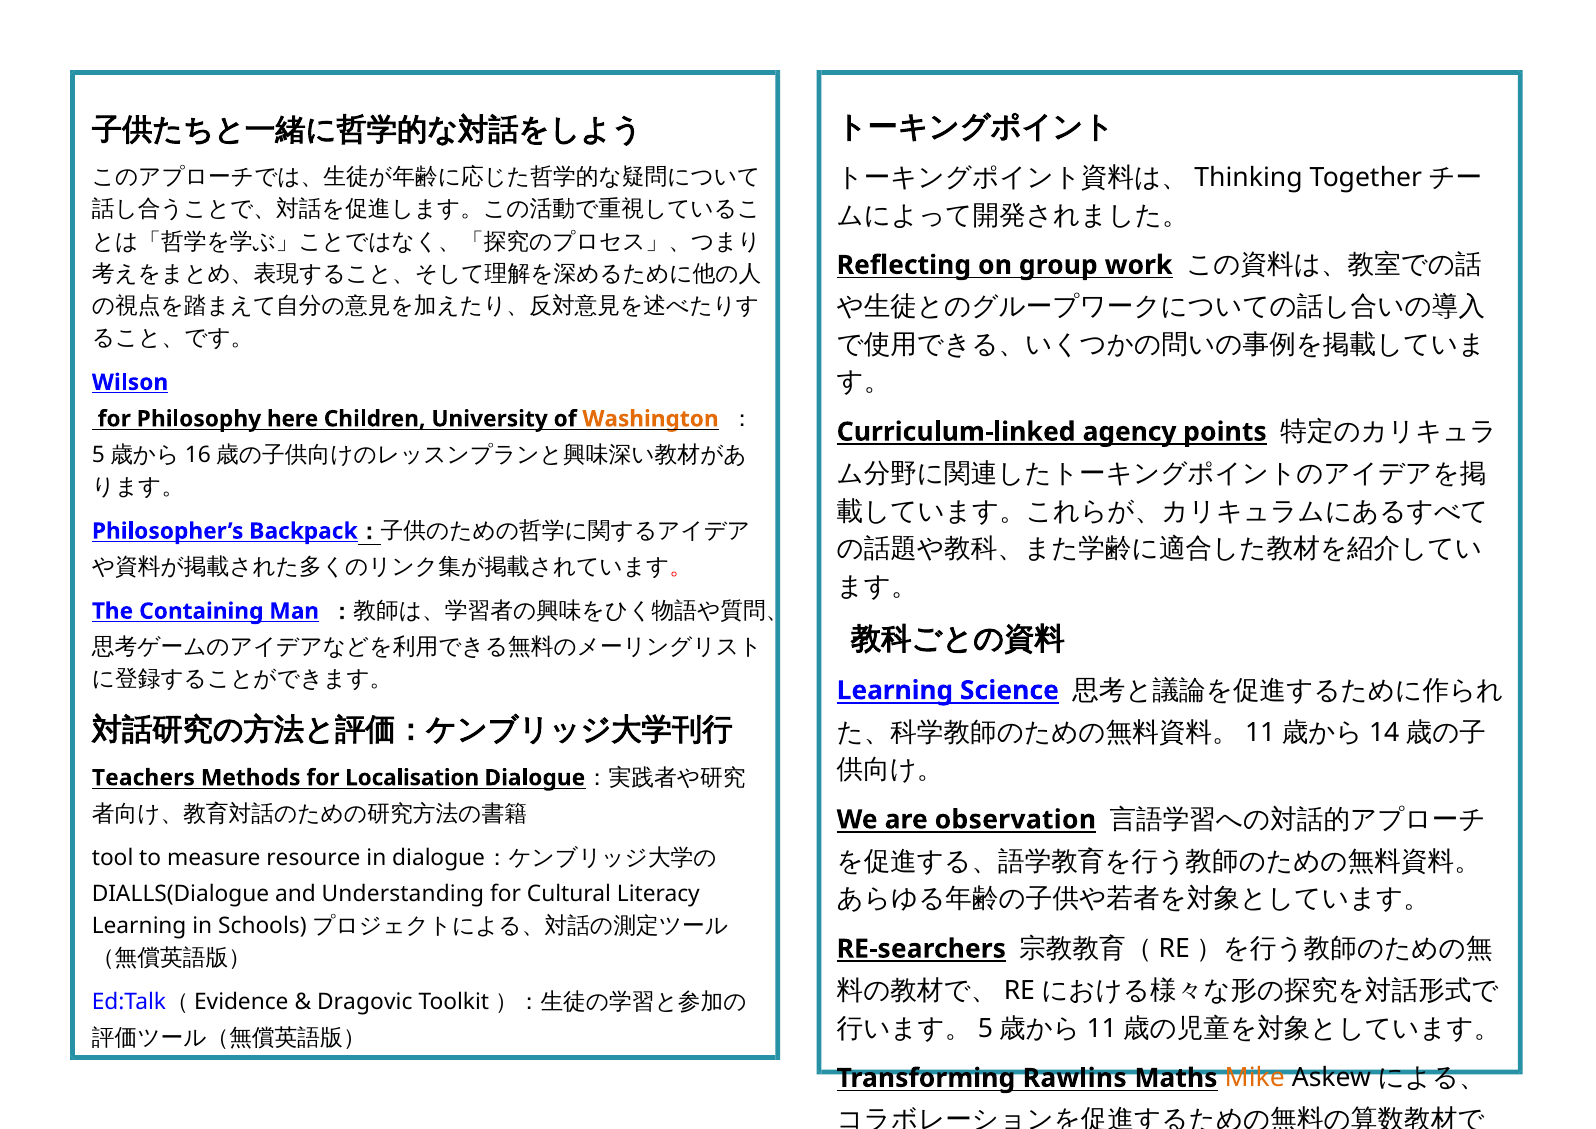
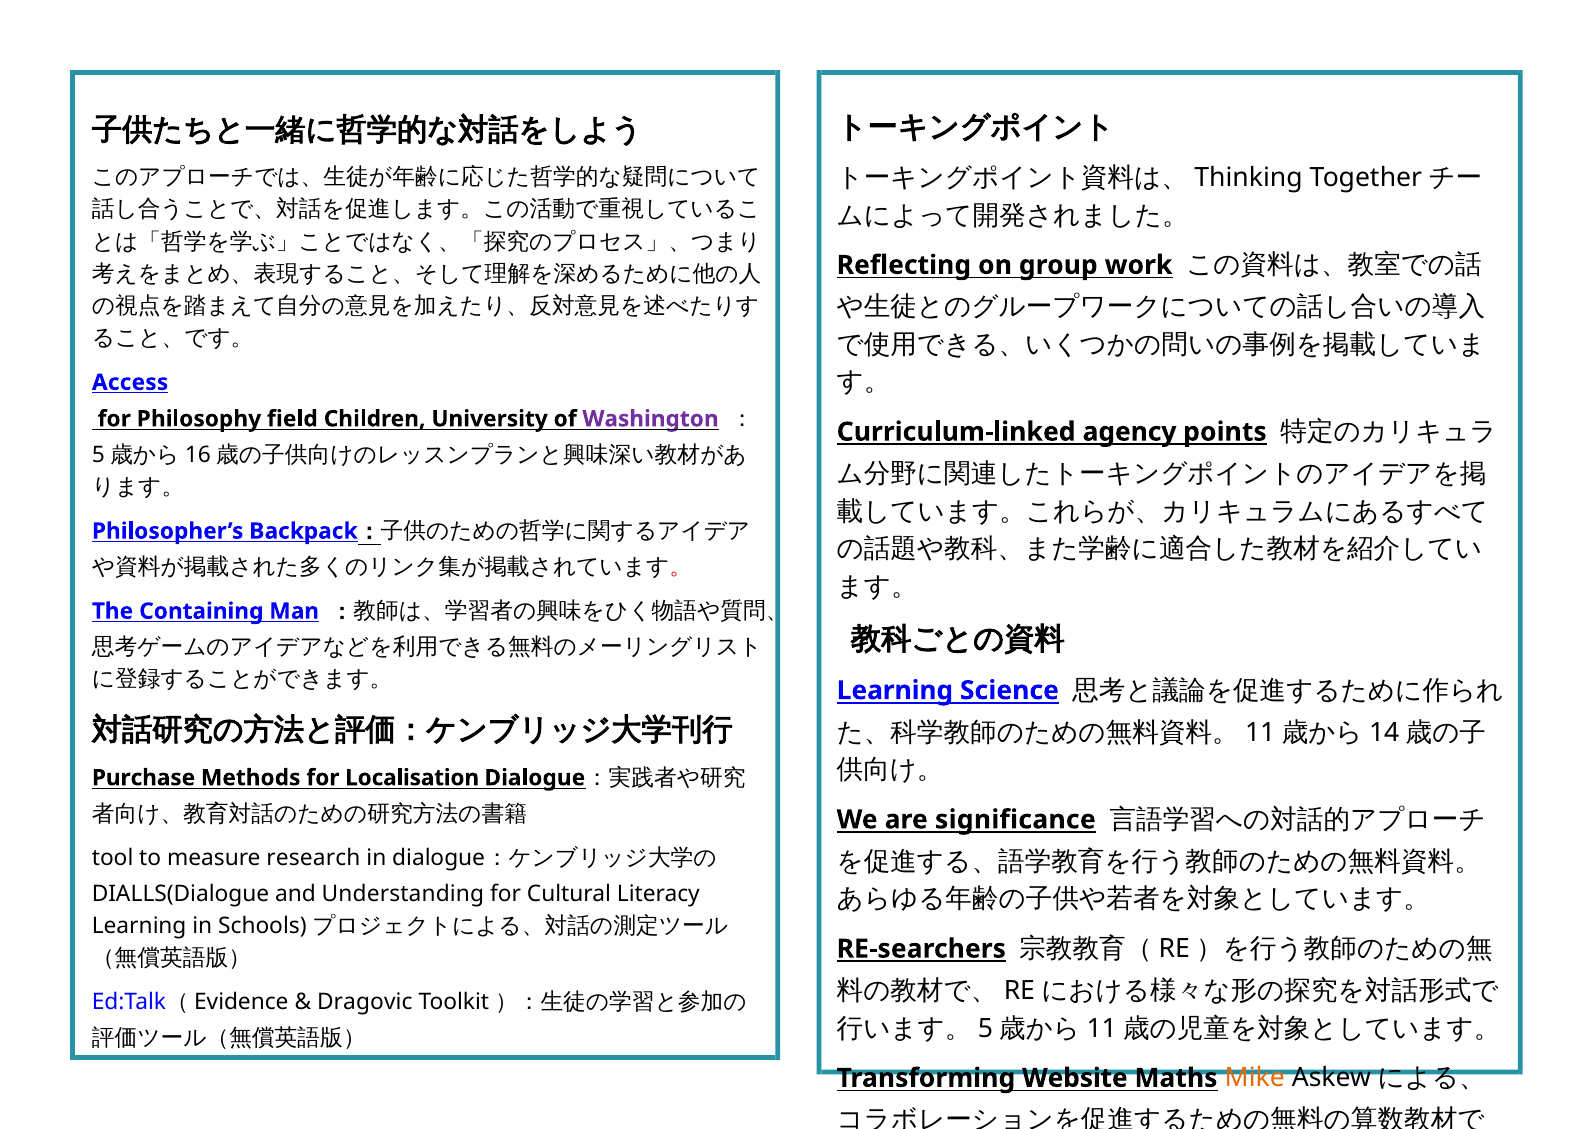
Wilson: Wilson -> Access
here: here -> field
Washington colour: orange -> purple
Teachers: Teachers -> Purchase
observation: observation -> significance
resource: resource -> research
Rawlins: Rawlins -> Website
